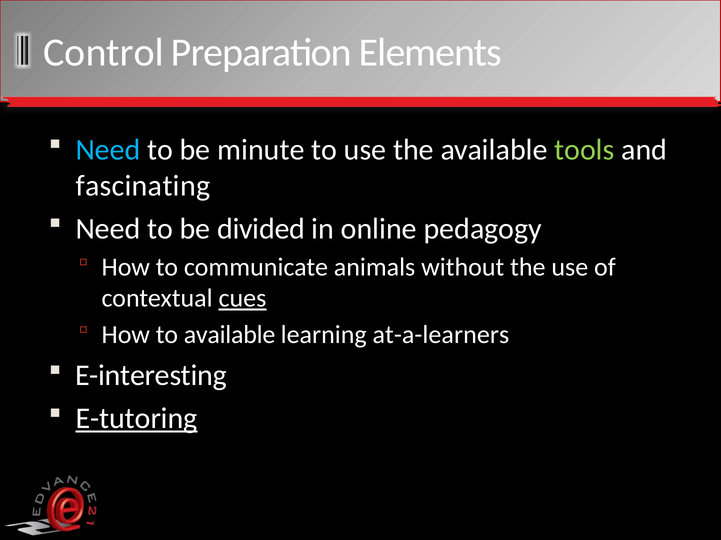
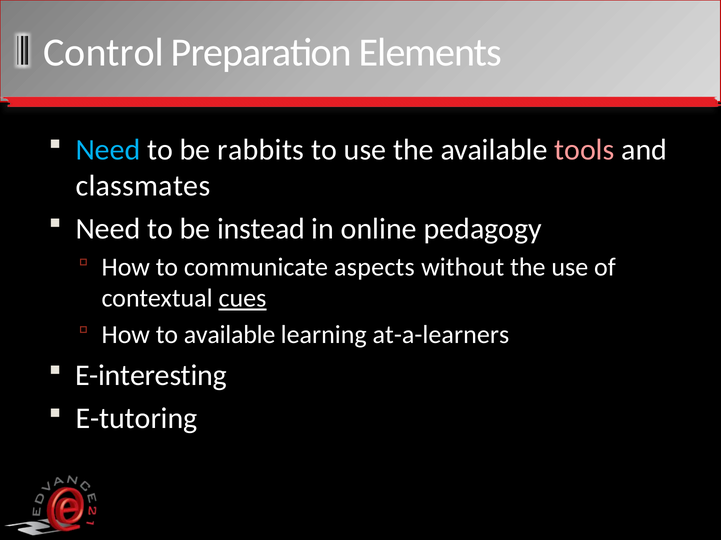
minute: minute -> rabbits
tools colour: light green -> pink
fascinating: fascinating -> classmates
divided: divided -> instead
animals: animals -> aspects
E-tutoring underline: present -> none
